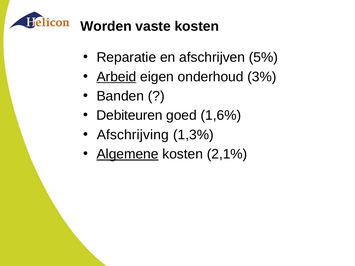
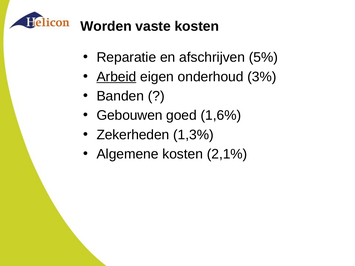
Debiteuren: Debiteuren -> Gebouwen
Afschrijving: Afschrijving -> Zekerheden
Algemene underline: present -> none
